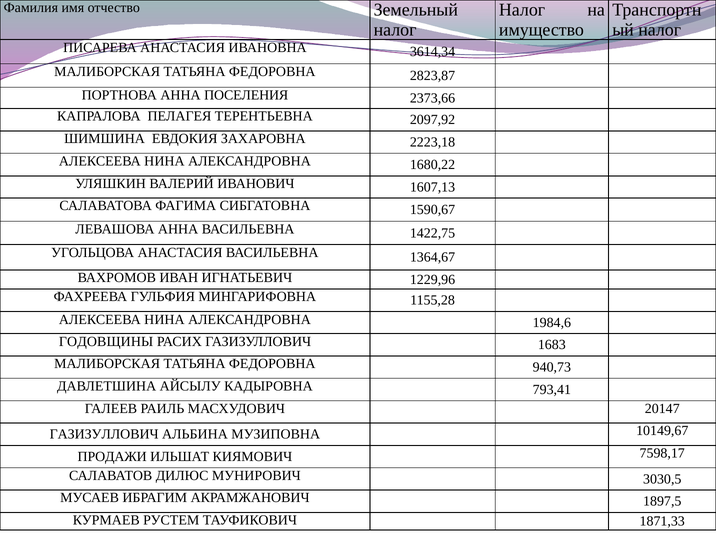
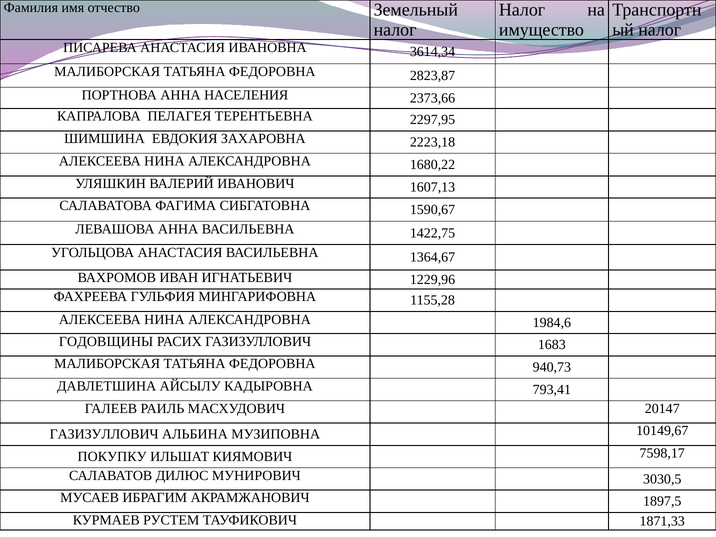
ПОСЕЛЕНИЯ: ПОСЕЛЕНИЯ -> НАСЕЛЕНИЯ
2097,92: 2097,92 -> 2297,95
ПРОДАЖИ: ПРОДАЖИ -> ПОКУПКУ
